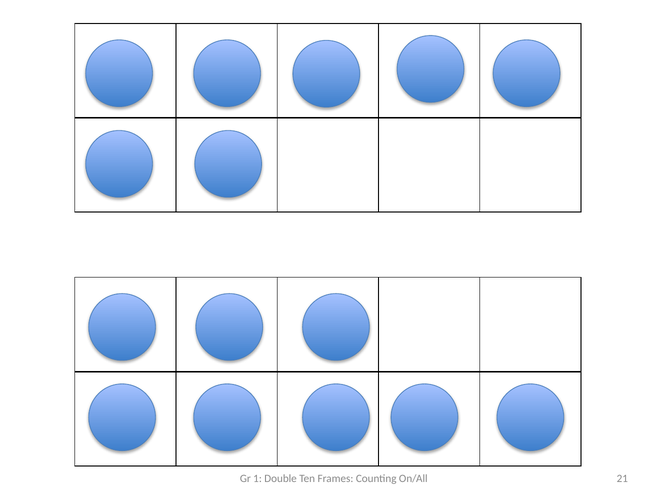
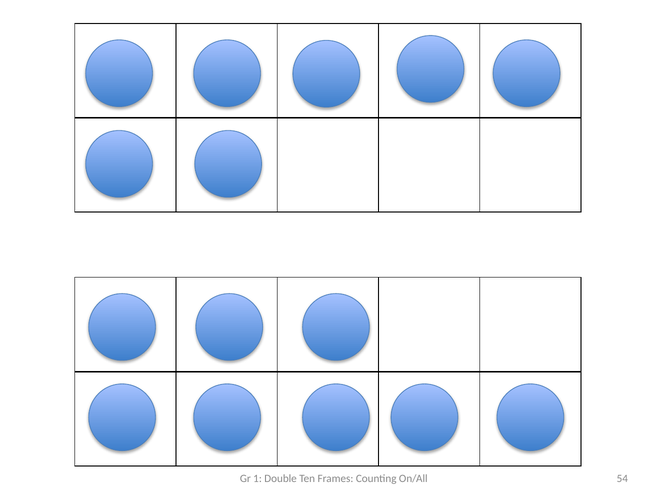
21: 21 -> 54
